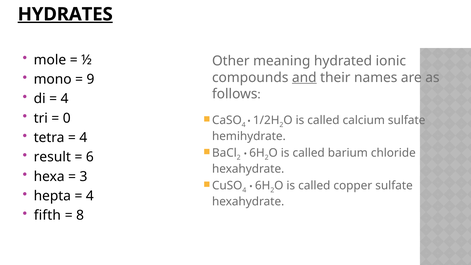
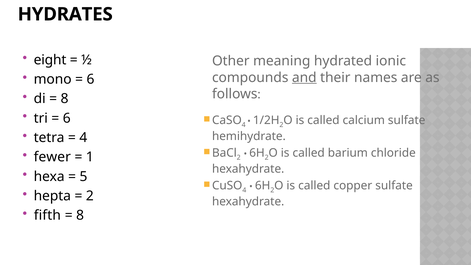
HYDRATES underline: present -> none
mole: mole -> eight
9 at (90, 79): 9 -> 6
4 at (65, 99): 4 -> 8
0 at (67, 118): 0 -> 6
result: result -> fewer
6: 6 -> 1
3: 3 -> 5
4 at (90, 196): 4 -> 2
